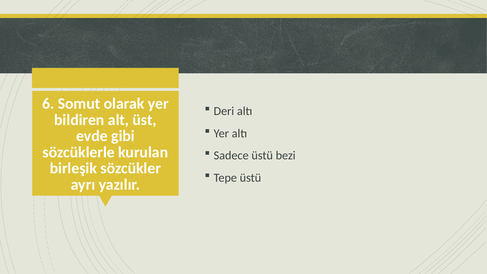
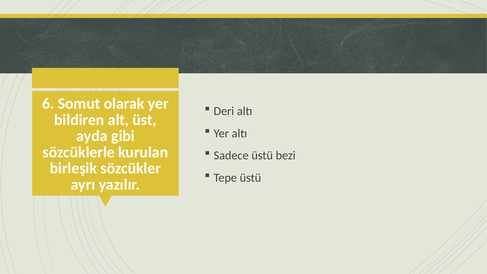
evde: evde -> ayda
